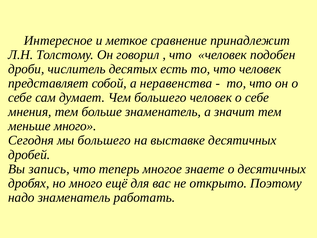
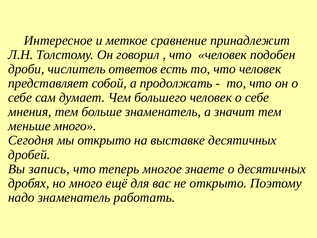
десятых: десятых -> ответов
неравенства: неравенства -> продолжать
мы большего: большего -> открыто
